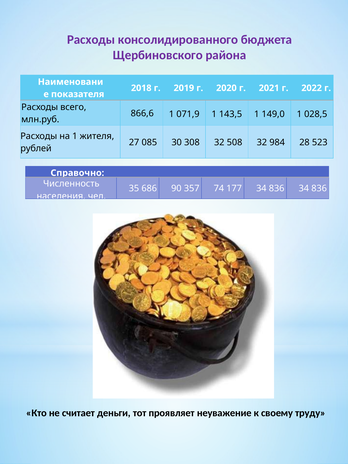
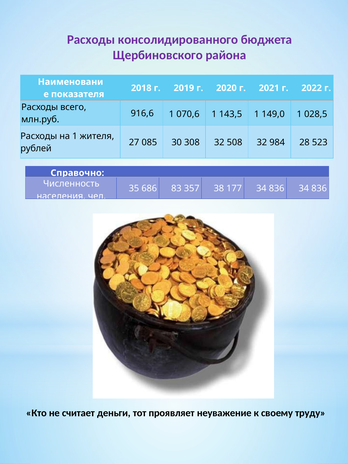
866,6: 866,6 -> 916,6
071,9: 071,9 -> 070,6
90: 90 -> 83
74: 74 -> 38
